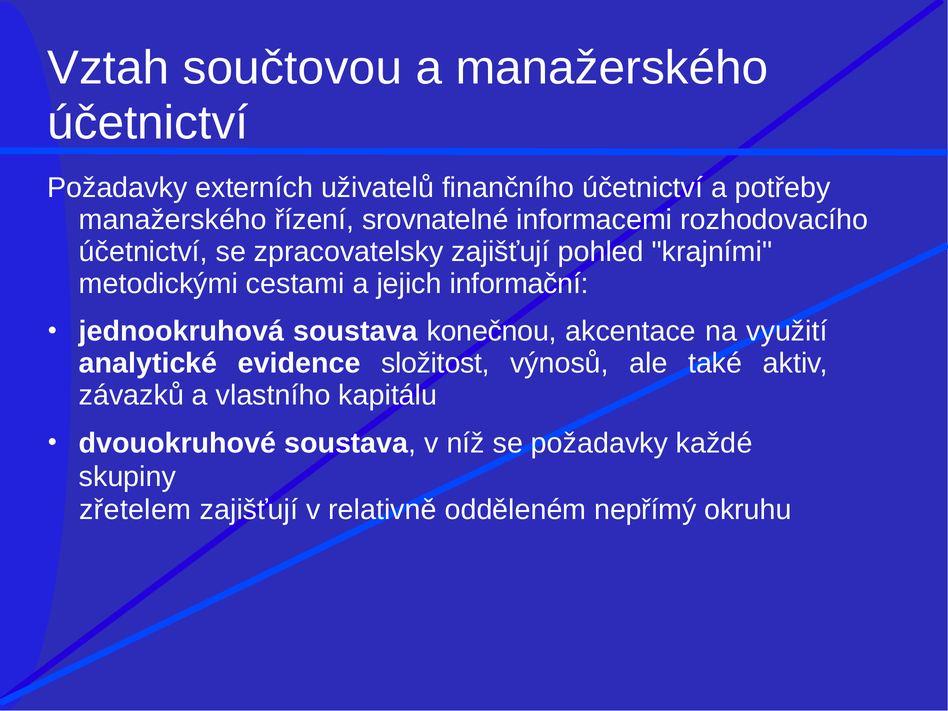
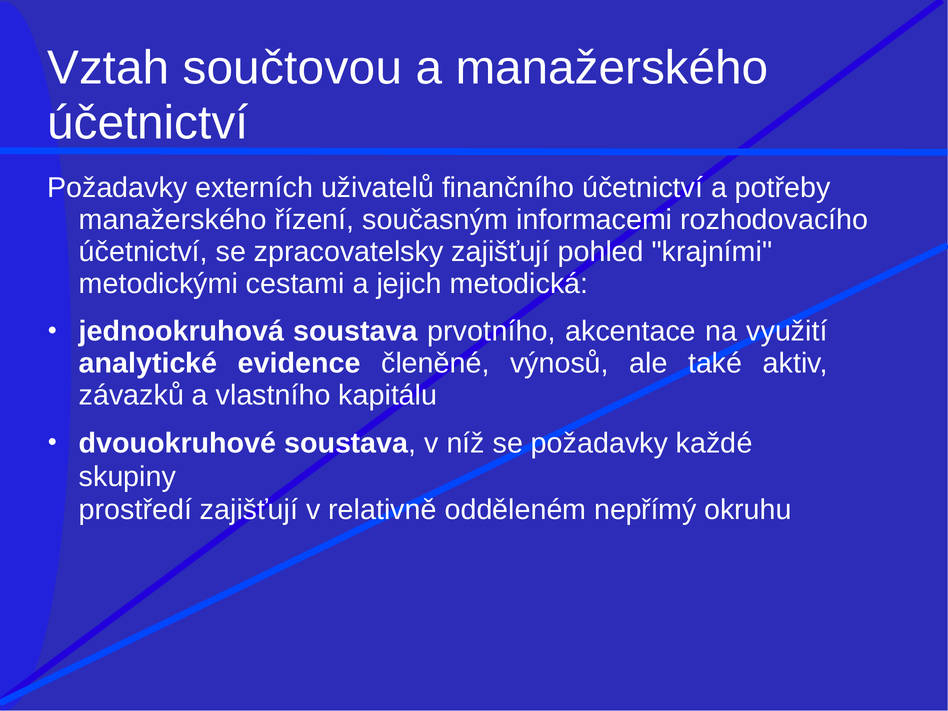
srovnatelné: srovnatelné -> současným
informační: informační -> metodická
konečnou: konečnou -> prvotního
složitost: složitost -> členěné
zřetelem: zřetelem -> prostředí
